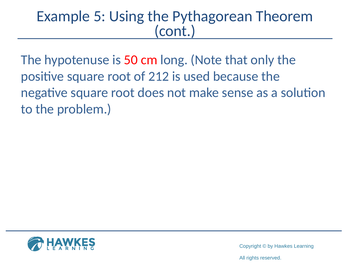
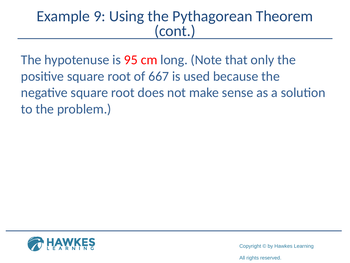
5: 5 -> 9
50: 50 -> 95
212: 212 -> 667
